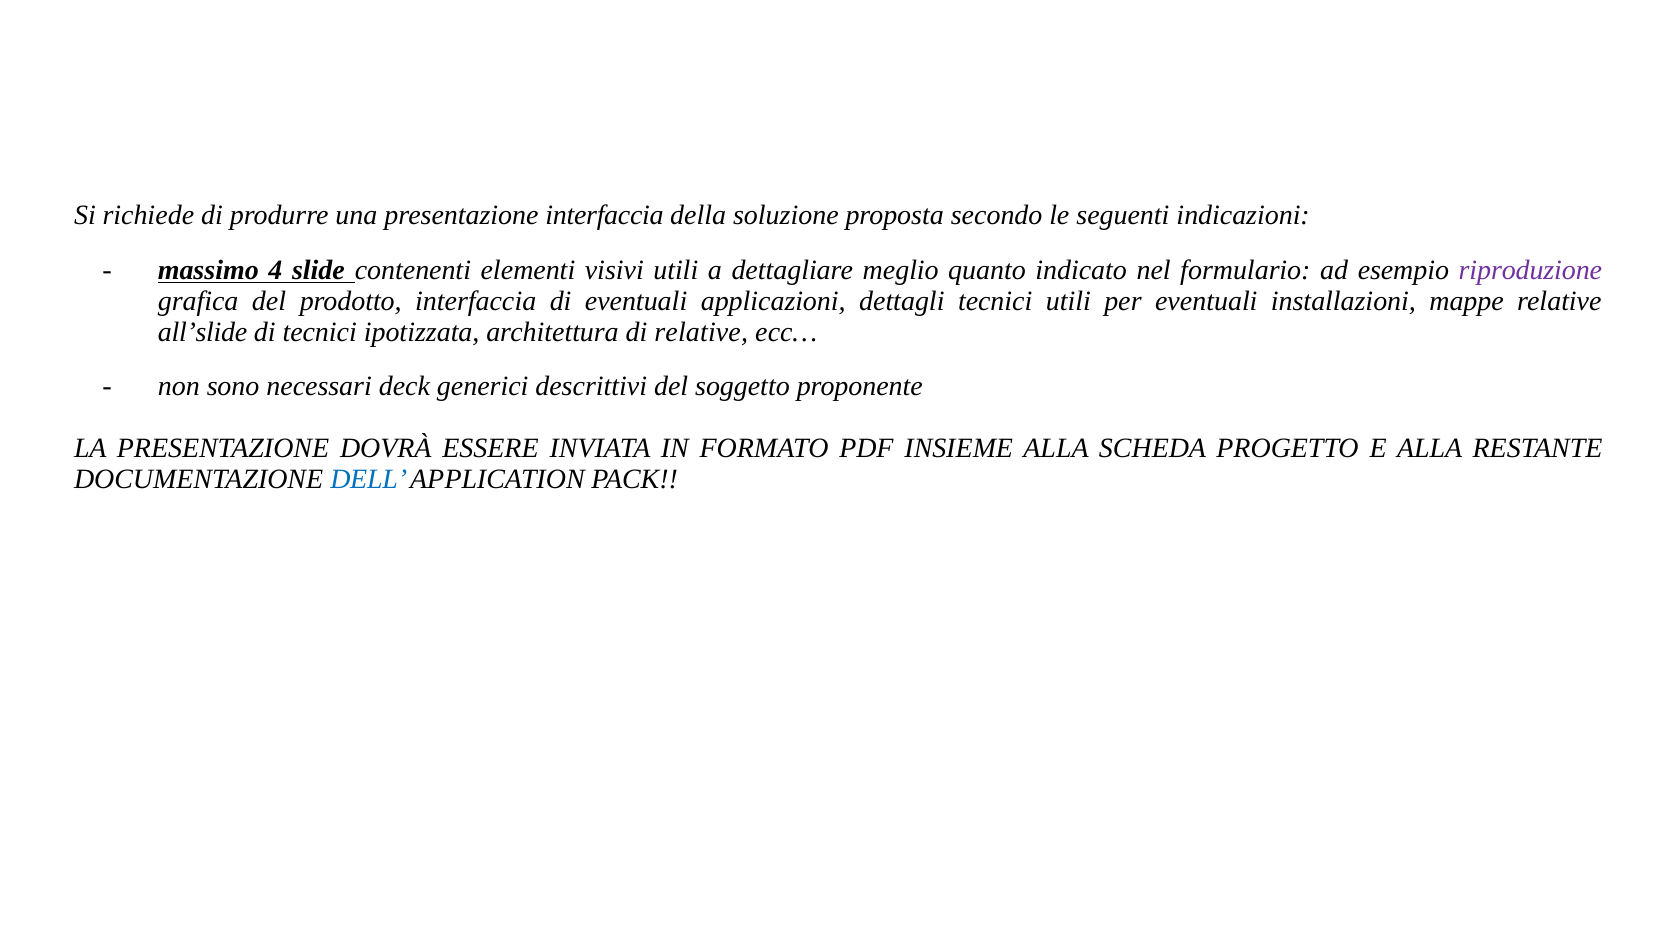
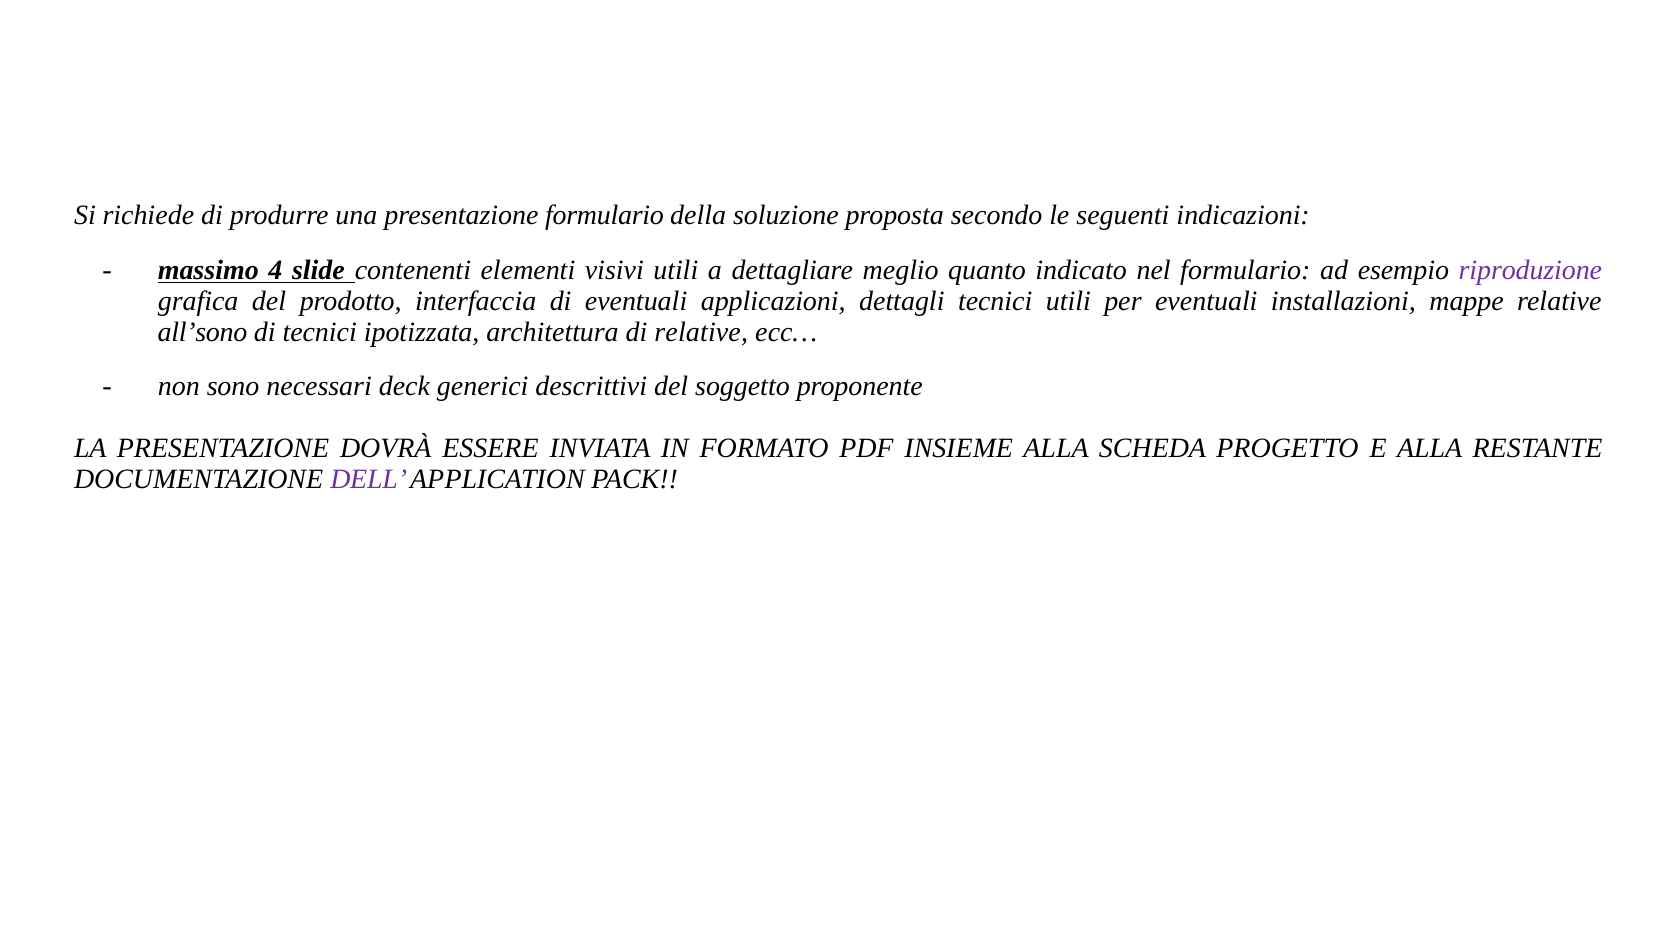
presentazione interfaccia: interfaccia -> formulario
all’slide: all’slide -> all’sono
DELL colour: blue -> purple
